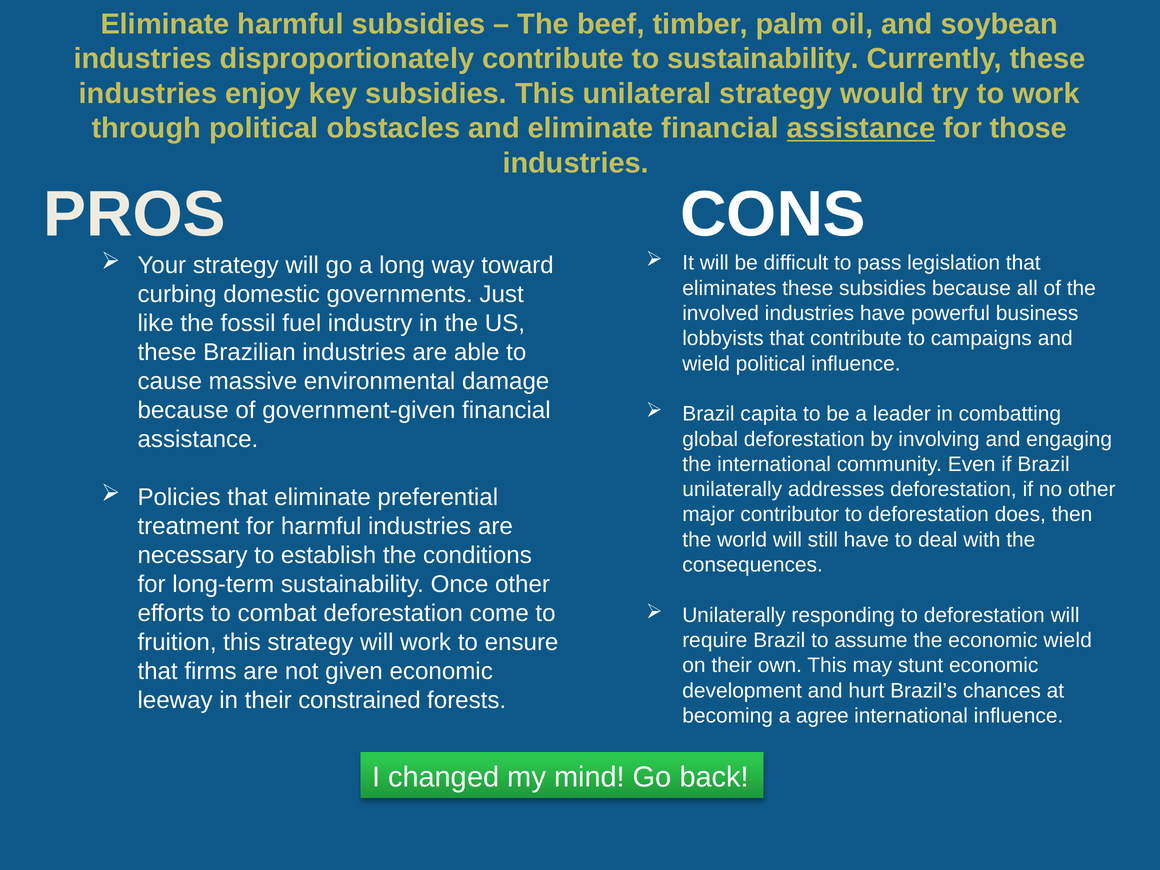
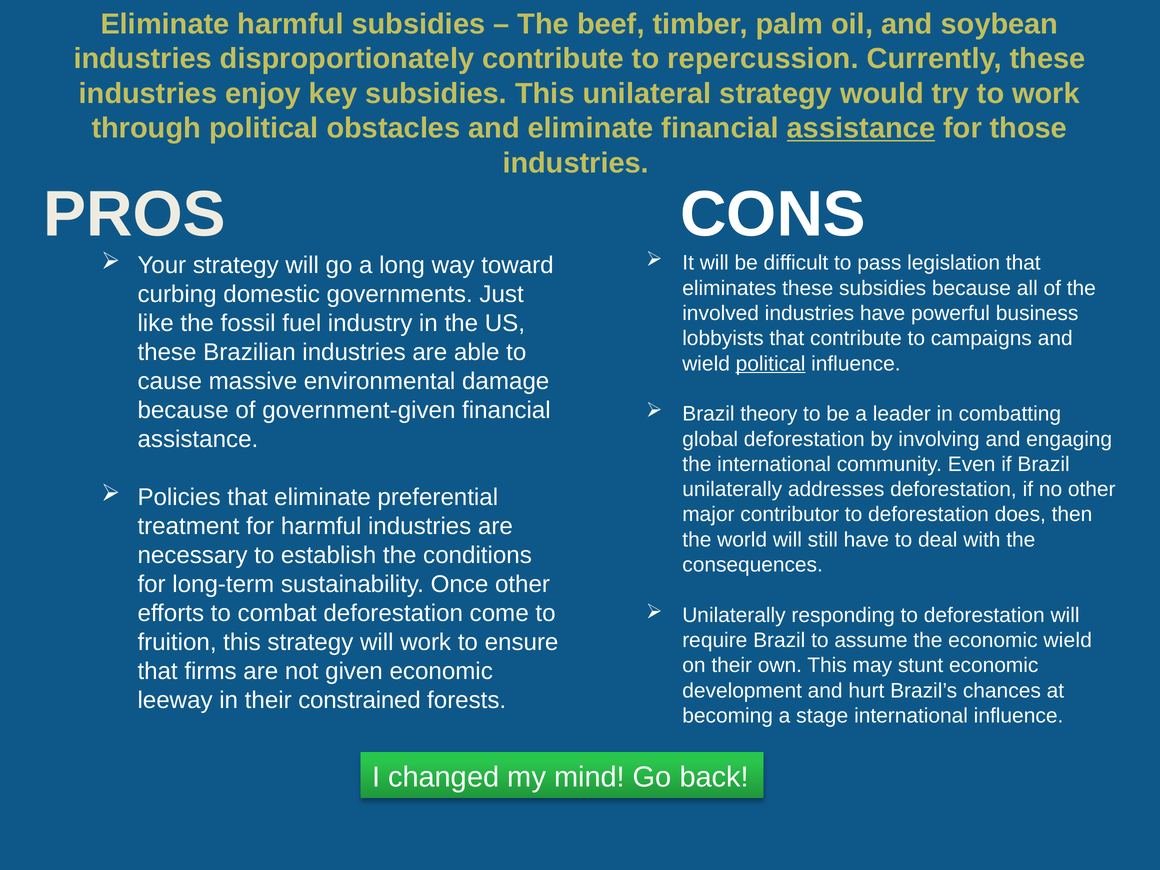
to sustainability: sustainability -> repercussion
political at (771, 364) underline: none -> present
capita: capita -> theory
agree: agree -> stage
